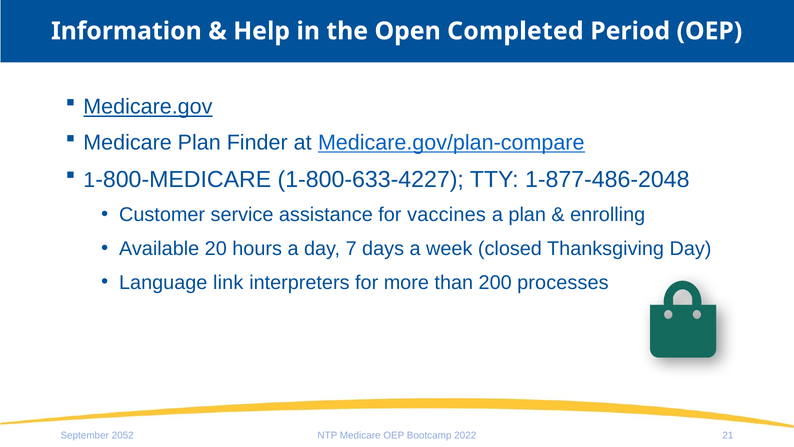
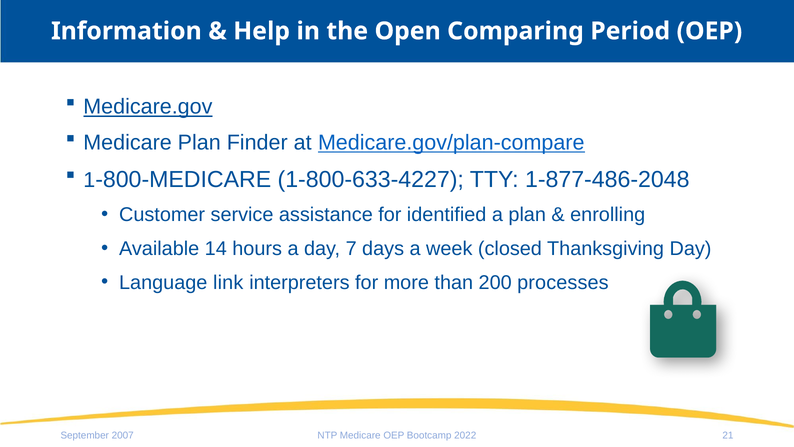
Completed: Completed -> Comparing
vaccines: vaccines -> identified
20: 20 -> 14
2052: 2052 -> 2007
